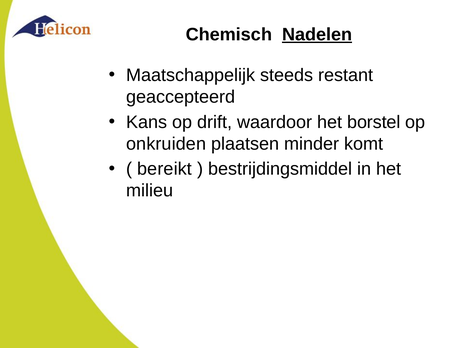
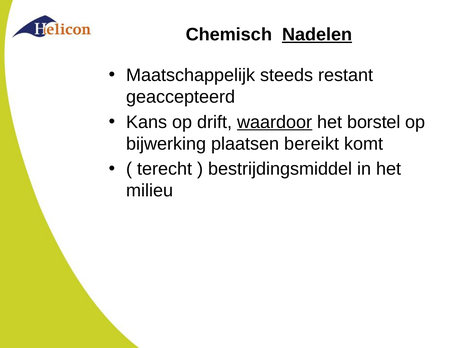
waardoor underline: none -> present
onkruiden: onkruiden -> bijwerking
minder: minder -> bereikt
bereikt: bereikt -> terecht
